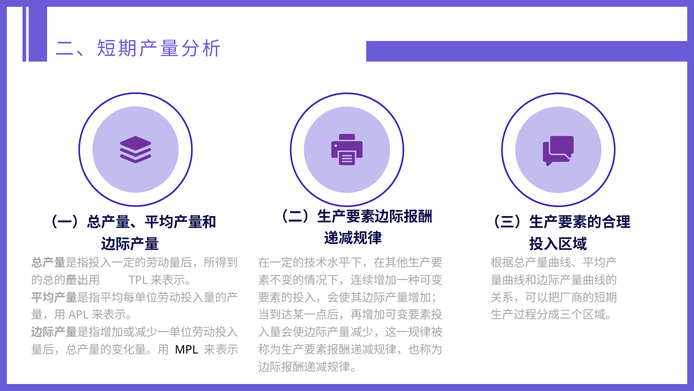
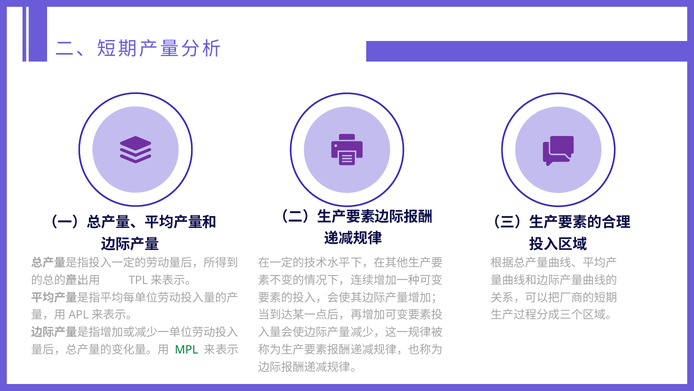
MPL colour: black -> green
